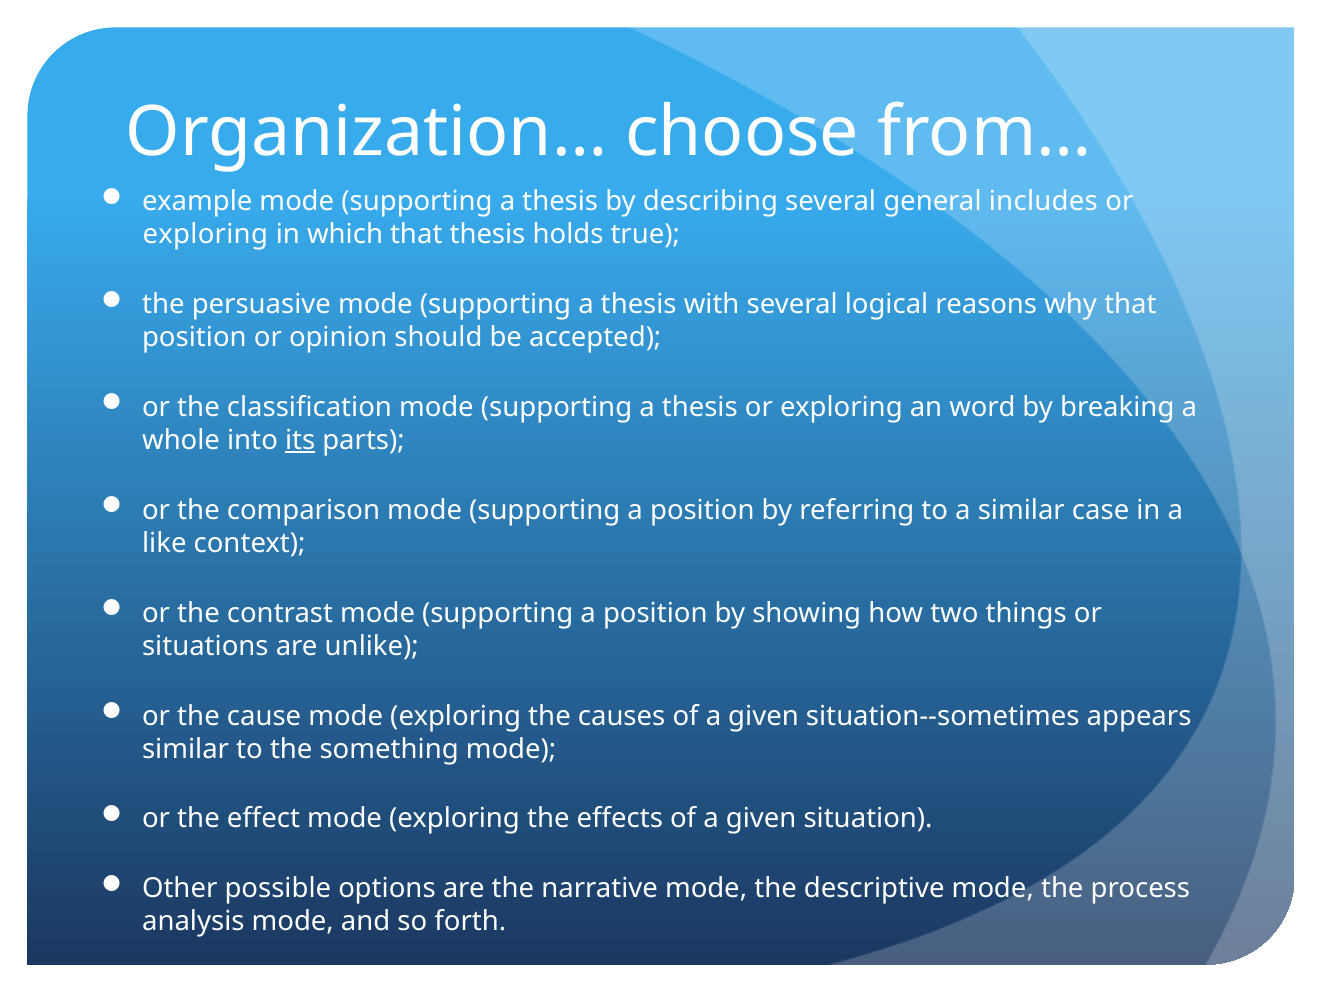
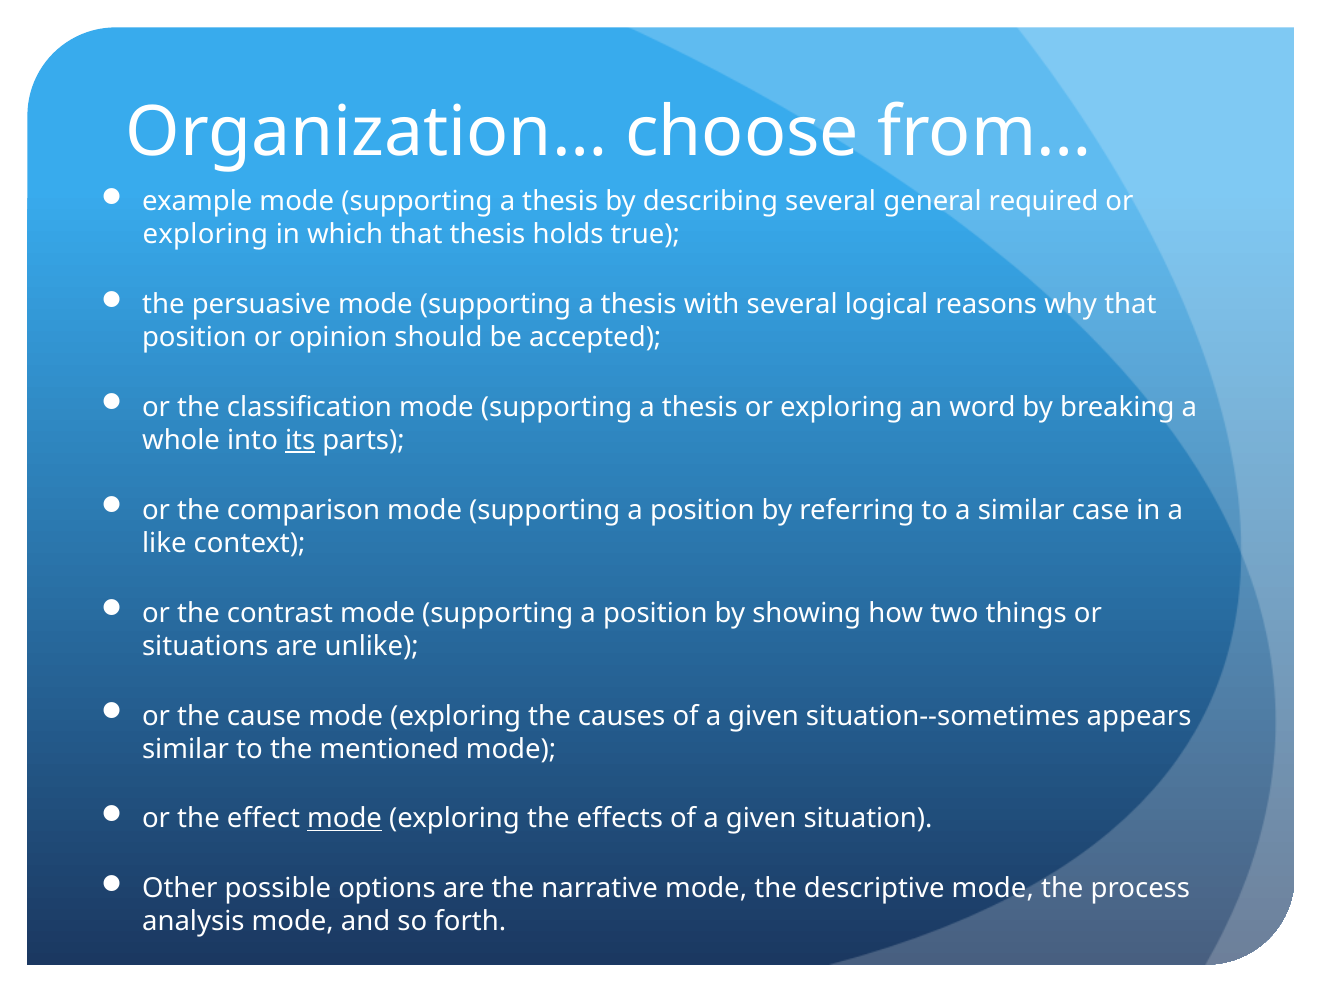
includes: includes -> required
something: something -> mentioned
mode at (345, 818) underline: none -> present
